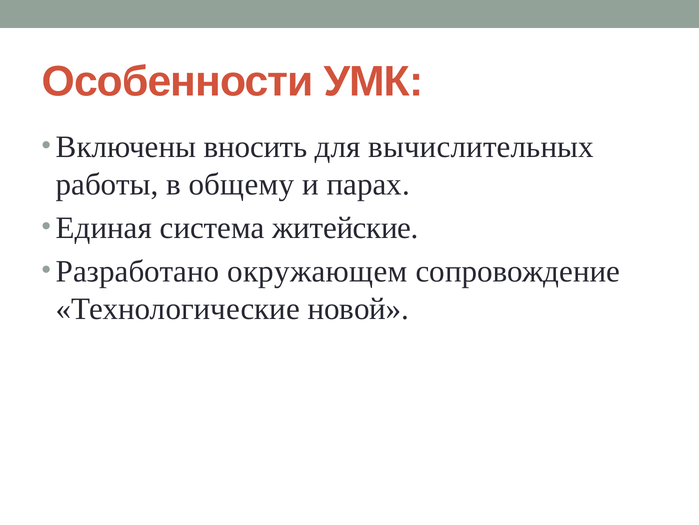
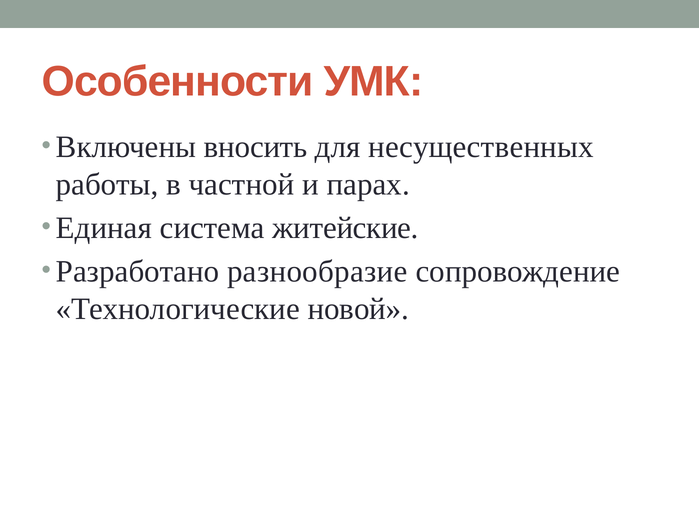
вычислительных: вычислительных -> несущественных
общему: общему -> частной
окружающем: окружающем -> разнообразие
